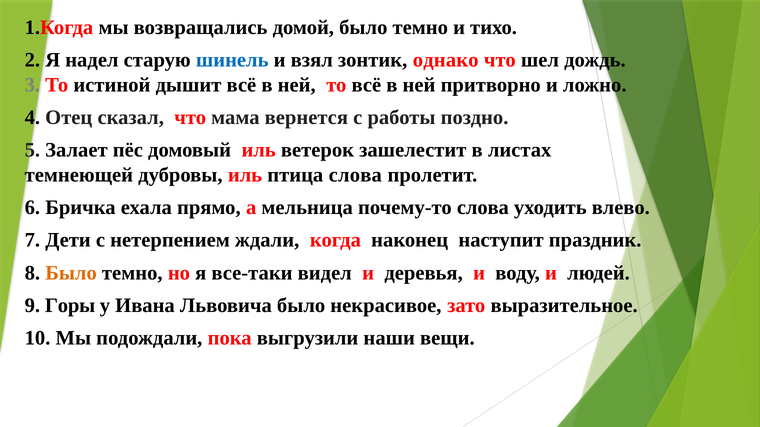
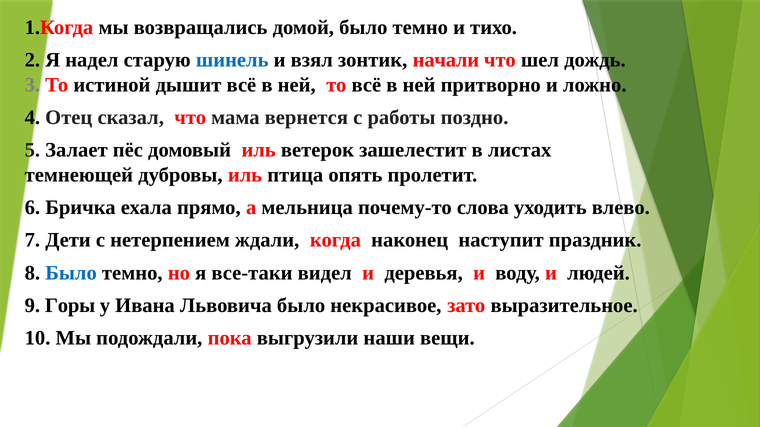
однако: однако -> начали
птица слова: слова -> опять
Было at (71, 273) colour: orange -> blue
